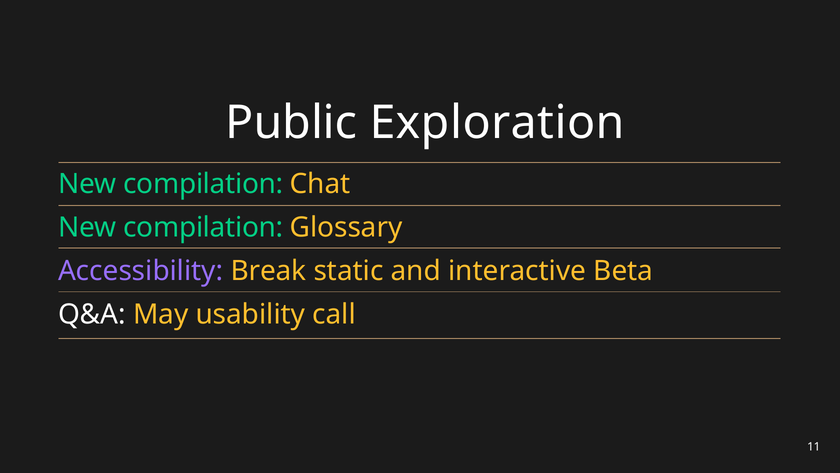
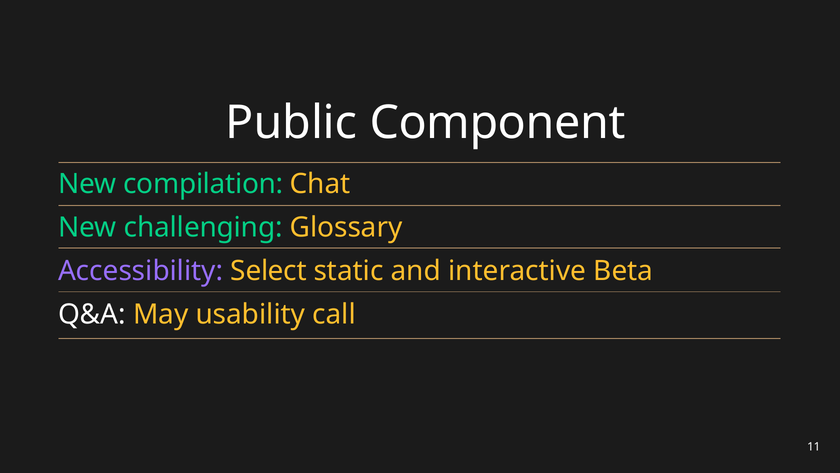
Exploration: Exploration -> Component
compilation at (203, 227): compilation -> challenging
Break: Break -> Select
